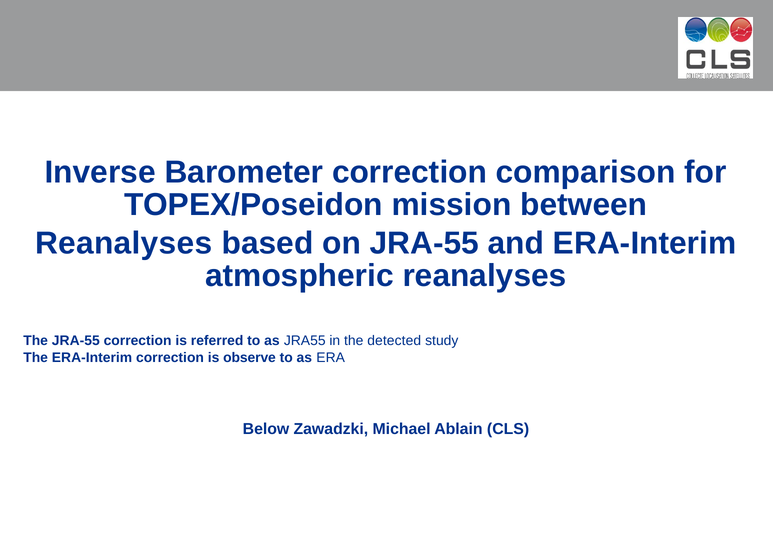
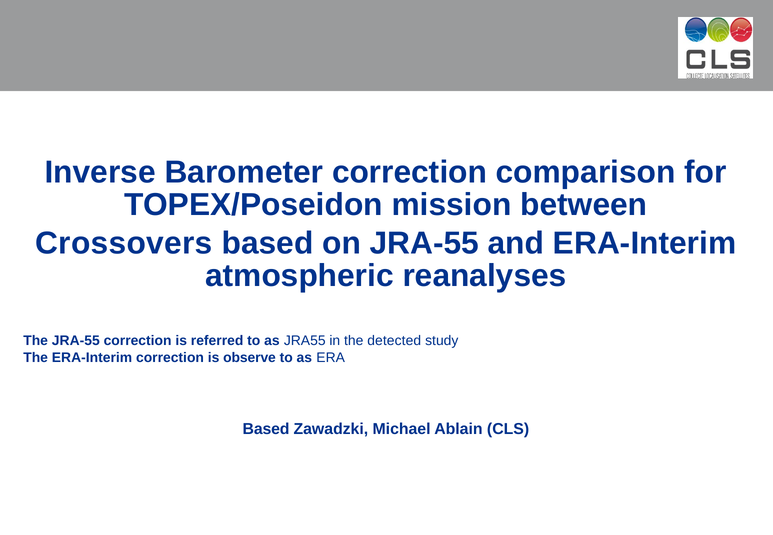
Reanalyses at (124, 243): Reanalyses -> Crossovers
Below at (266, 429): Below -> Based
